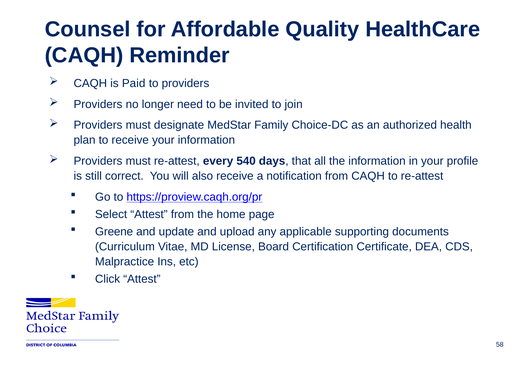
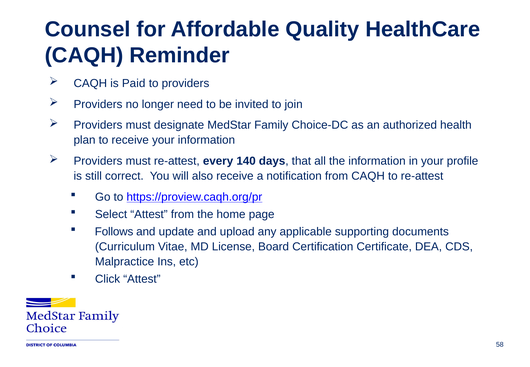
540: 540 -> 140
Greene: Greene -> Follows
